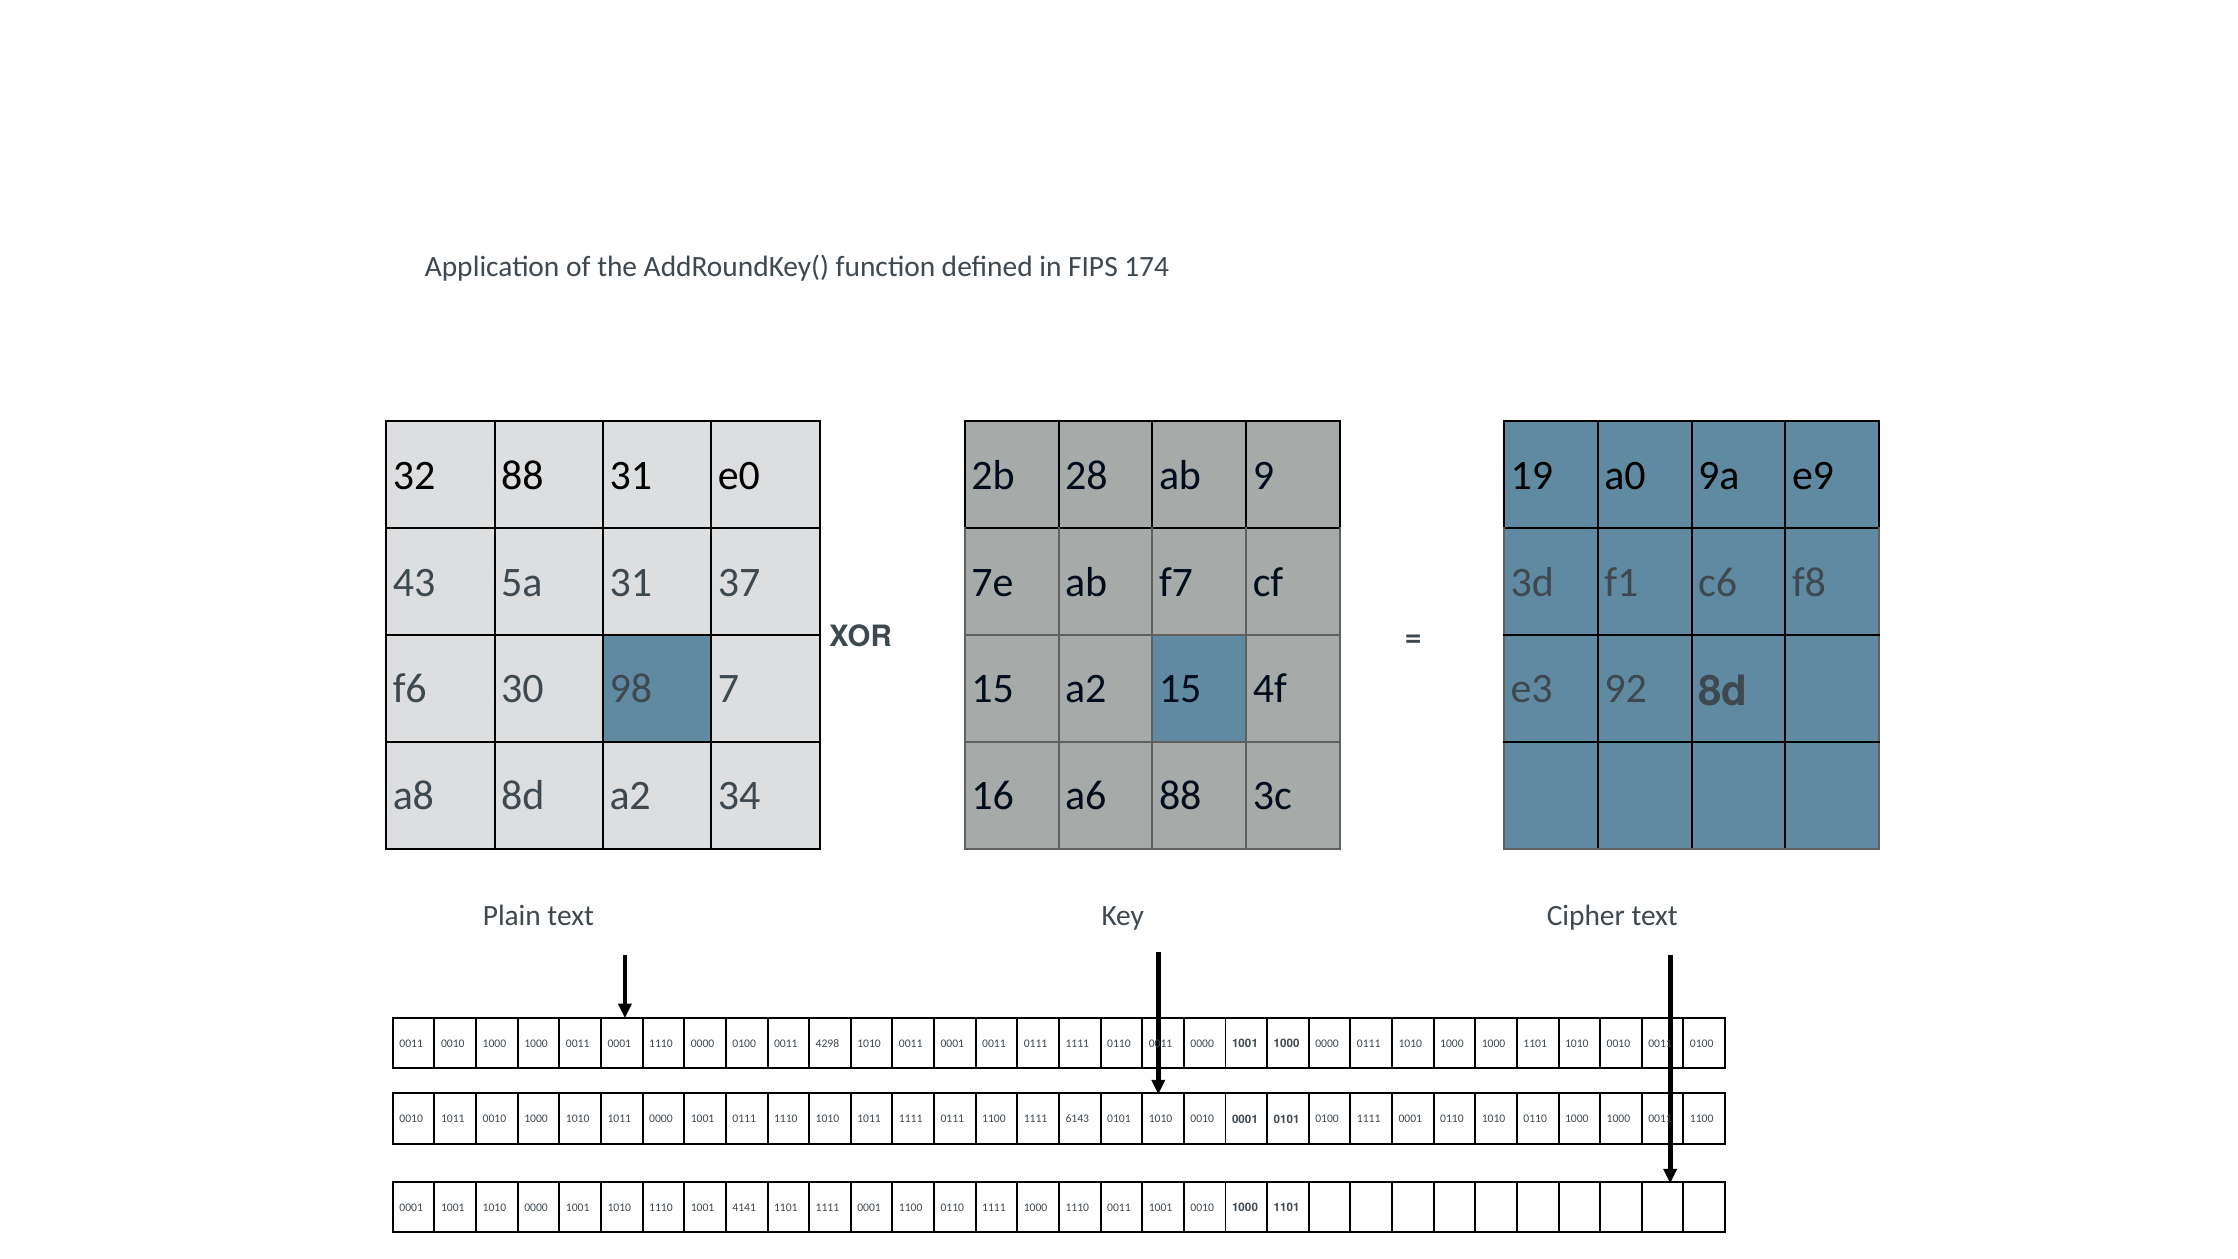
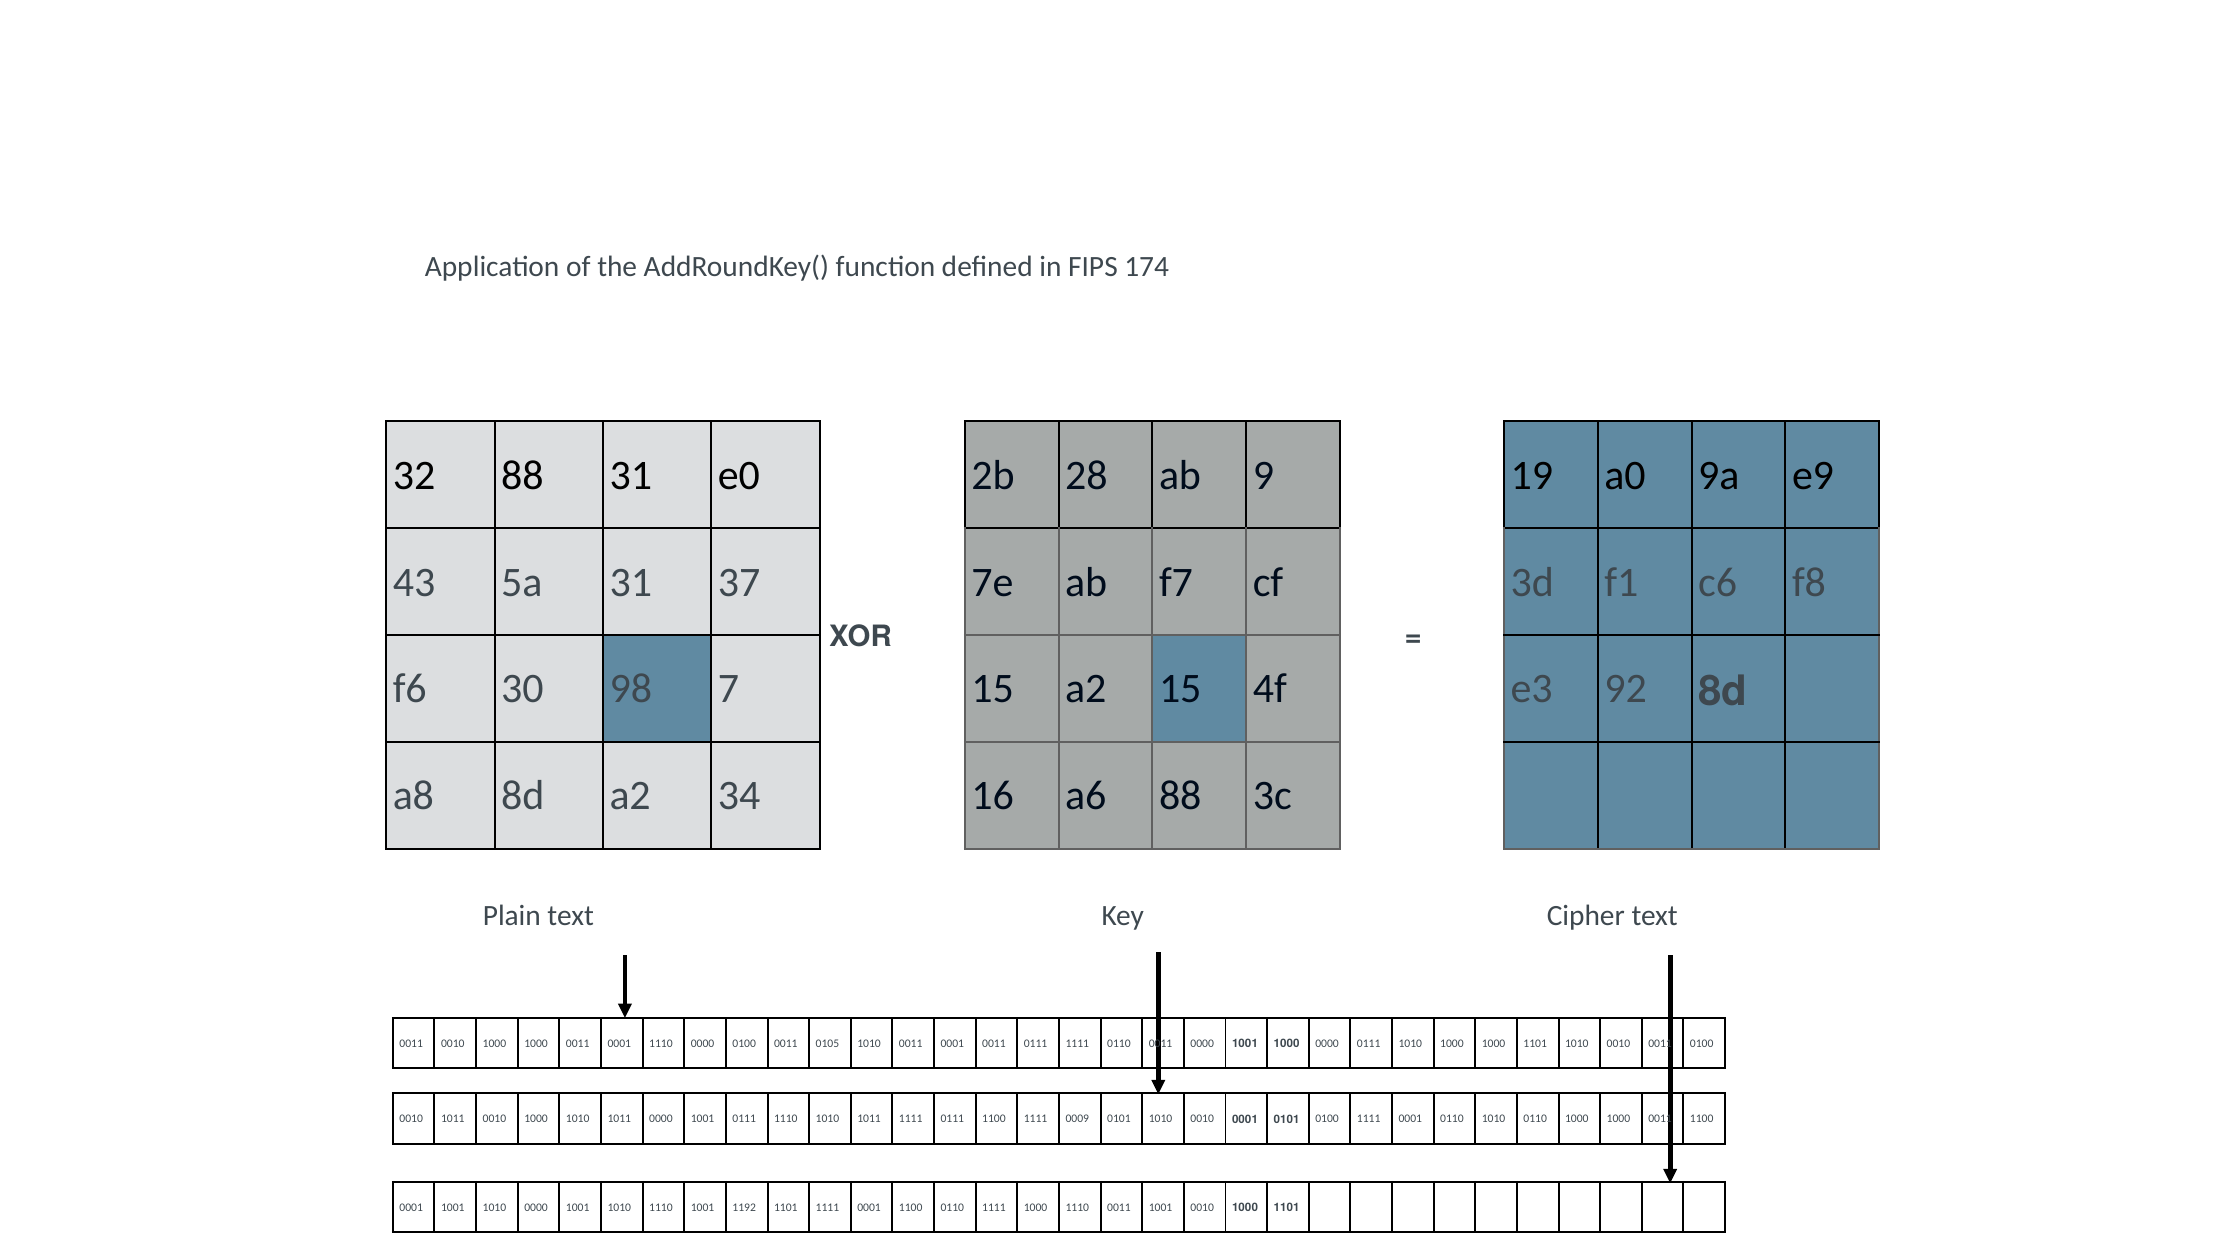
4298: 4298 -> 0105
6143: 6143 -> 0009
4141: 4141 -> 1192
